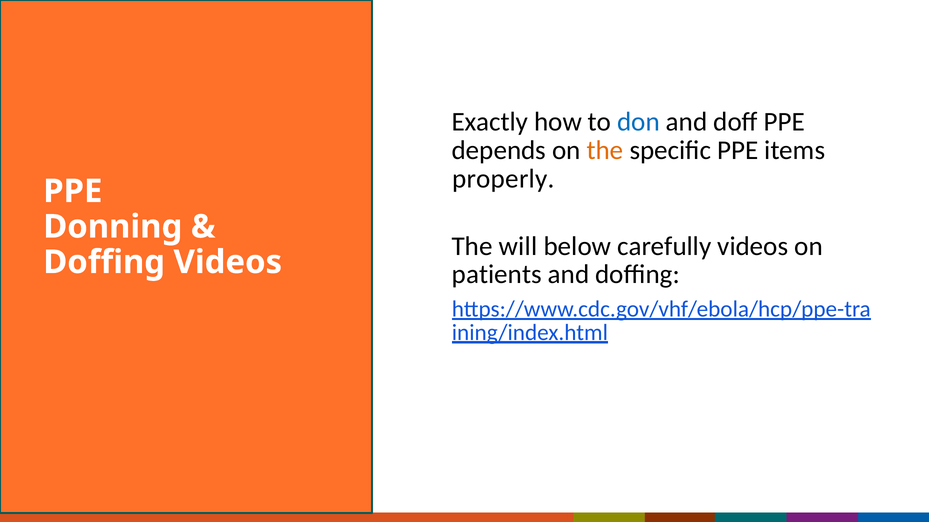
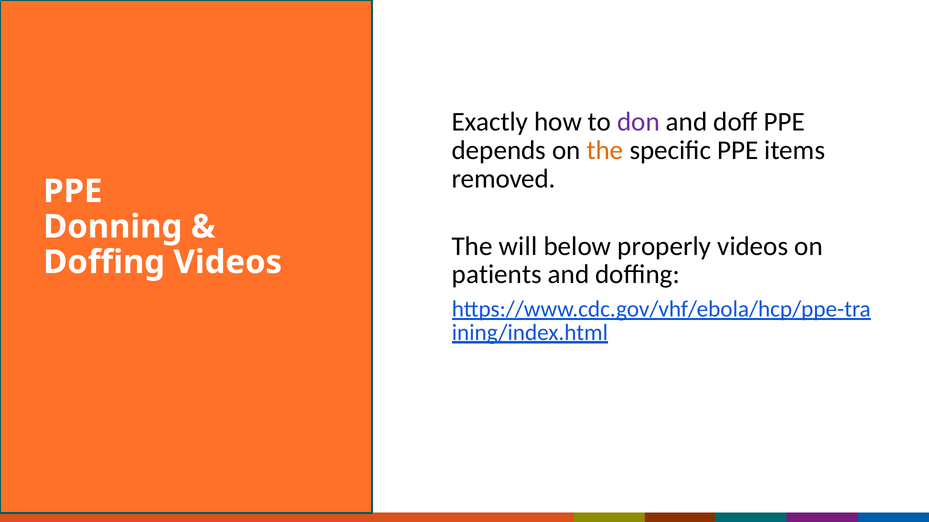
don colour: blue -> purple
properly: properly -> removed
carefully: carefully -> properly
